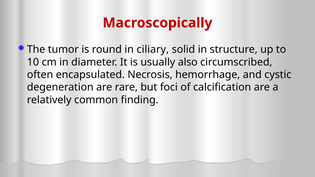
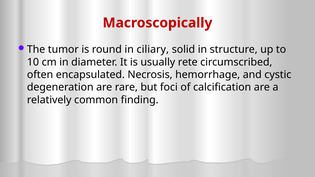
also: also -> rete
